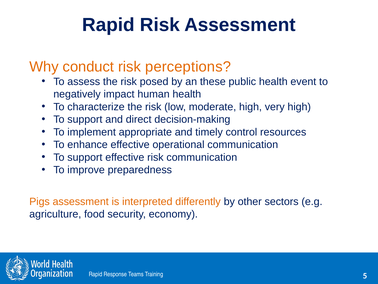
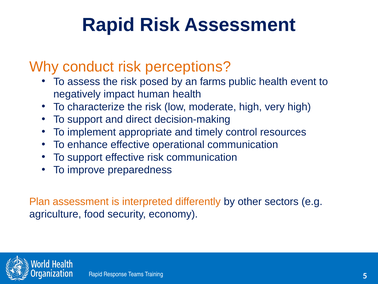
these: these -> farms
Pigs: Pigs -> Plan
